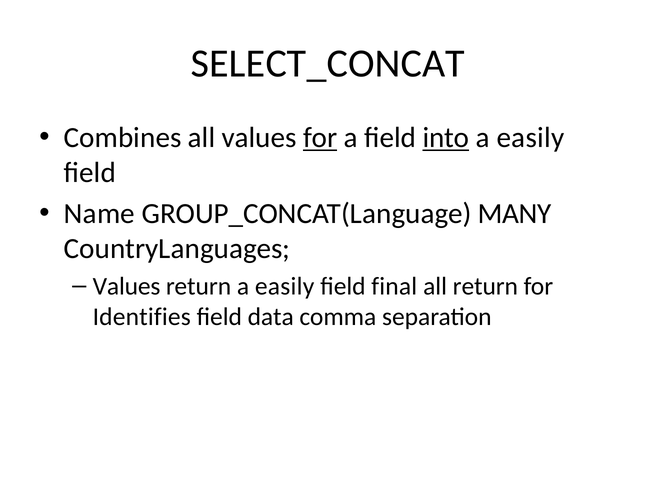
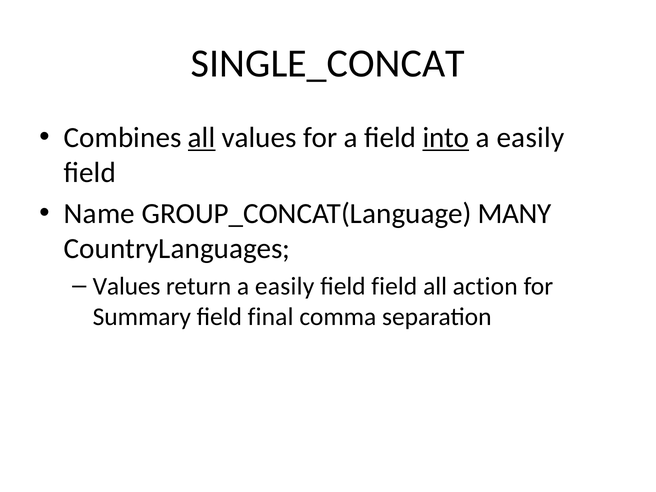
SELECT_CONCAT: SELECT_CONCAT -> SINGLE_CONCAT
all at (202, 138) underline: none -> present
for at (320, 138) underline: present -> none
field final: final -> field
all return: return -> action
Identifies: Identifies -> Summary
data: data -> final
